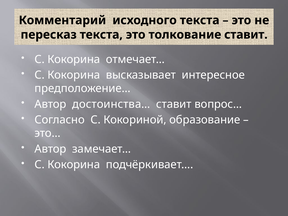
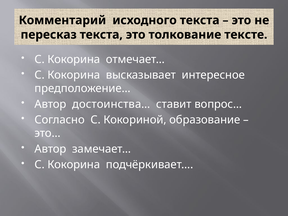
толкование ставит: ставит -> тексте
